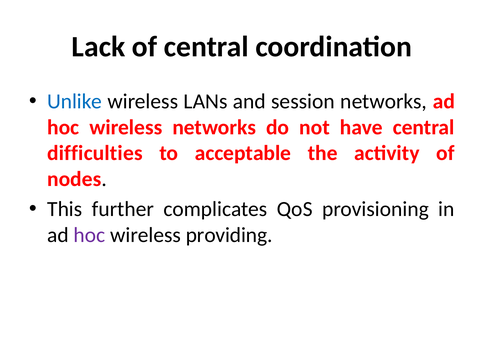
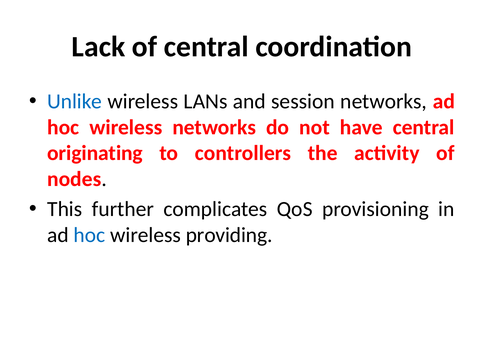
difficulties: difficulties -> originating
acceptable: acceptable -> controllers
hoc at (90, 235) colour: purple -> blue
